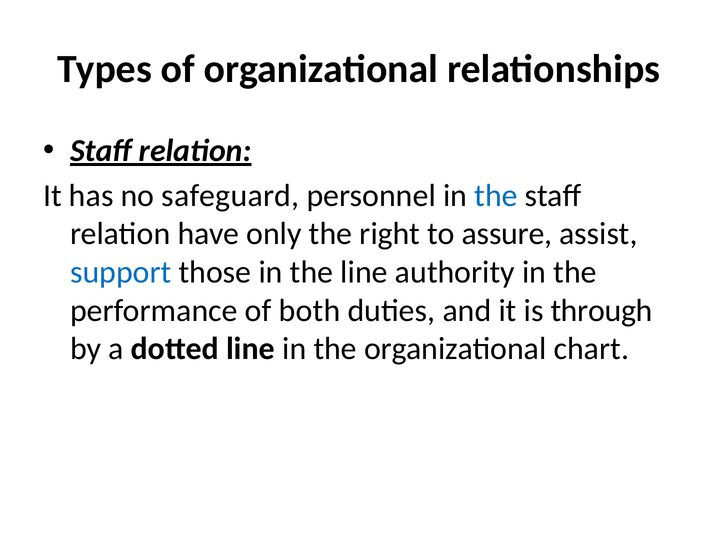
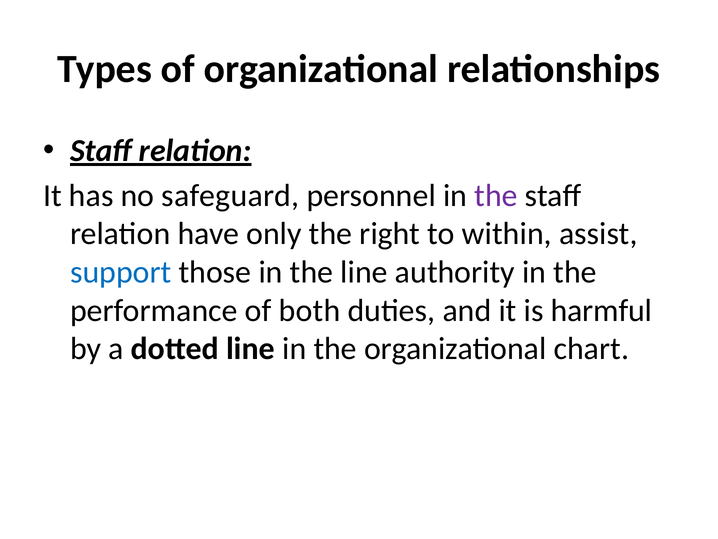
the at (496, 195) colour: blue -> purple
assure: assure -> within
through: through -> harmful
